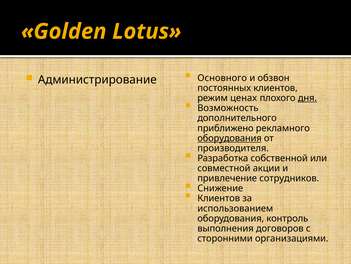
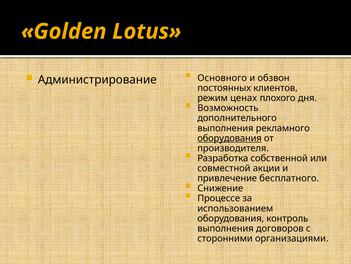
дня underline: present -> none
приближено at (225, 128): приближено -> выполнения
сотрудников: сотрудников -> бесплатного
Клиентов at (219, 198): Клиентов -> Процессе
